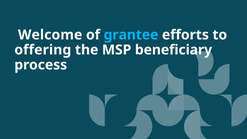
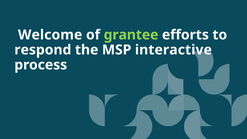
grantee colour: light blue -> light green
offering: offering -> respond
beneficiary: beneficiary -> interactive
